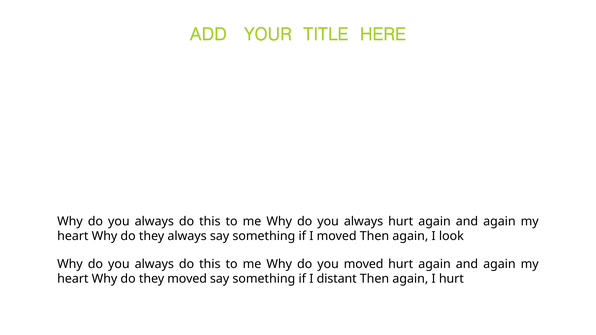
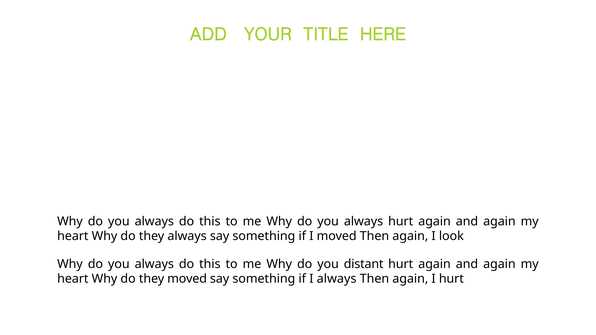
you moved: moved -> distant
I distant: distant -> always
